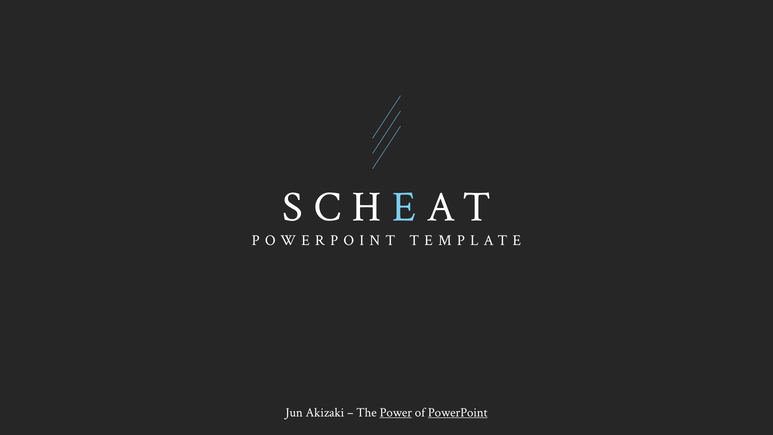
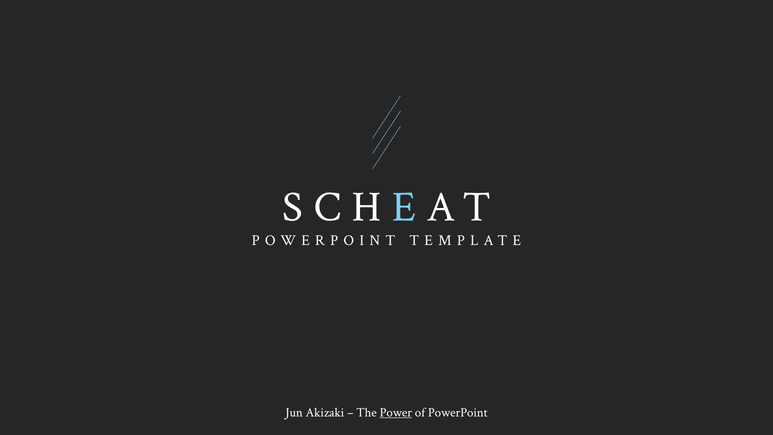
PowerPoint underline: present -> none
